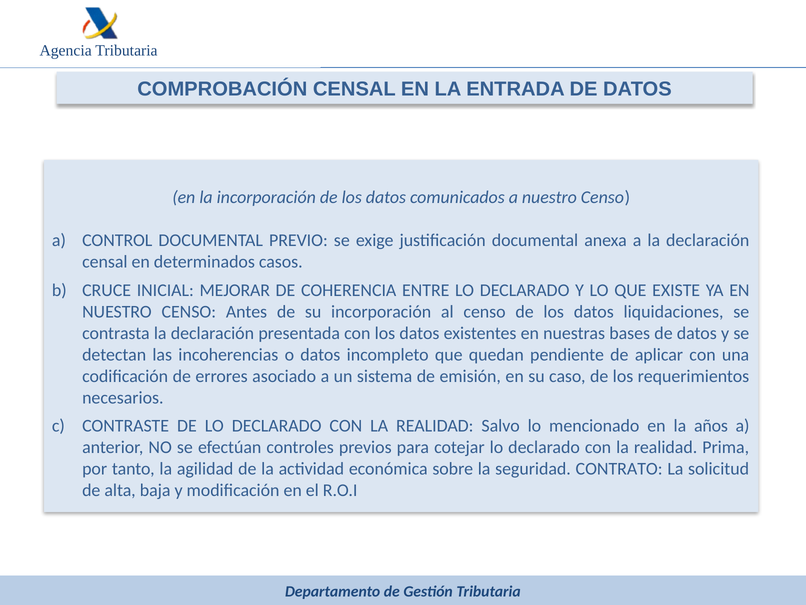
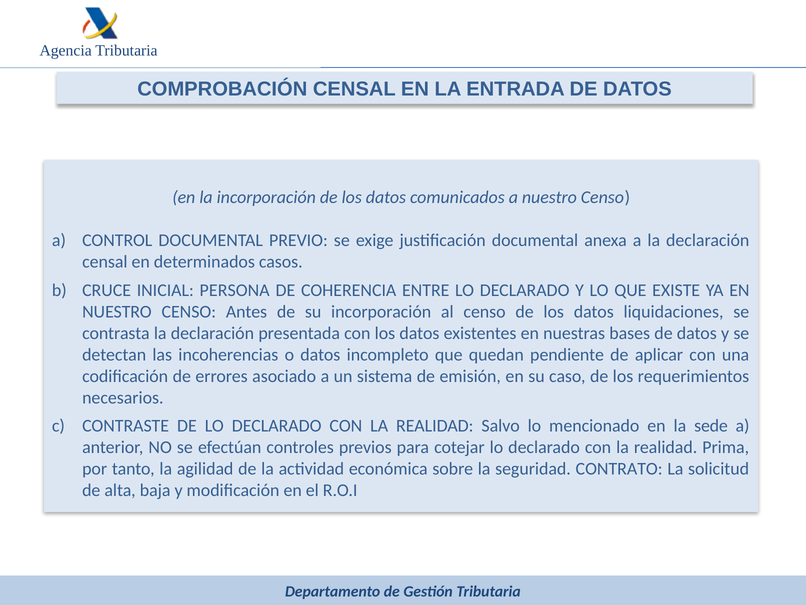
MEJORAR: MEJORAR -> PERSONA
años: años -> sede
